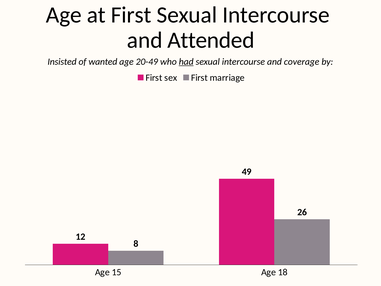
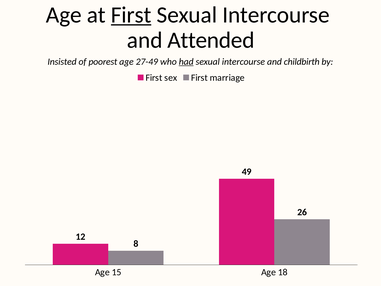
First at (131, 15) underline: none -> present
wanted: wanted -> poorest
20-49: 20-49 -> 27-49
coverage: coverage -> childbirth
